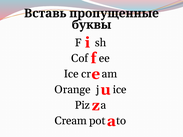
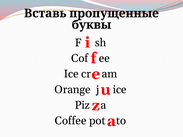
Cream: Cream -> Coffee
